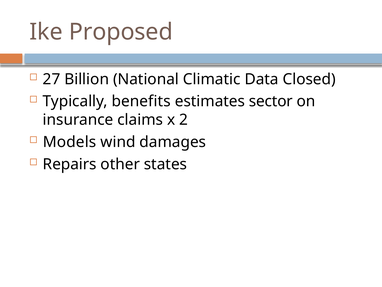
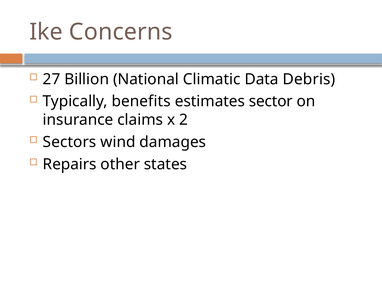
Proposed: Proposed -> Concerns
Closed: Closed -> Debris
Models: Models -> Sectors
